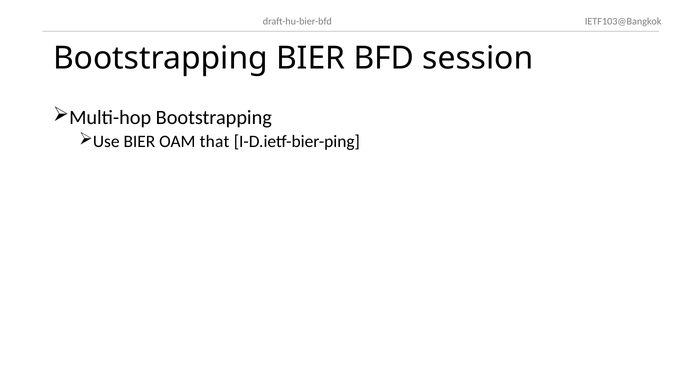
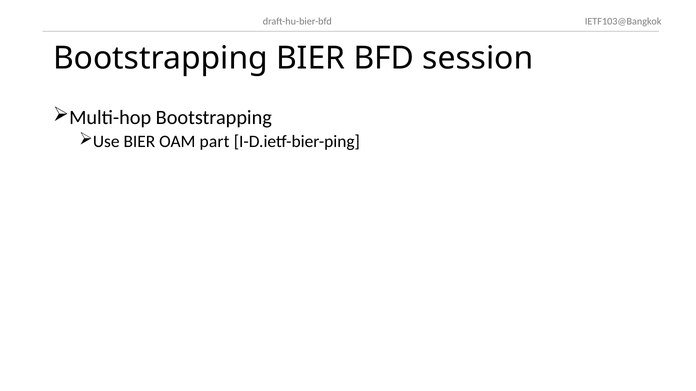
that: that -> part
